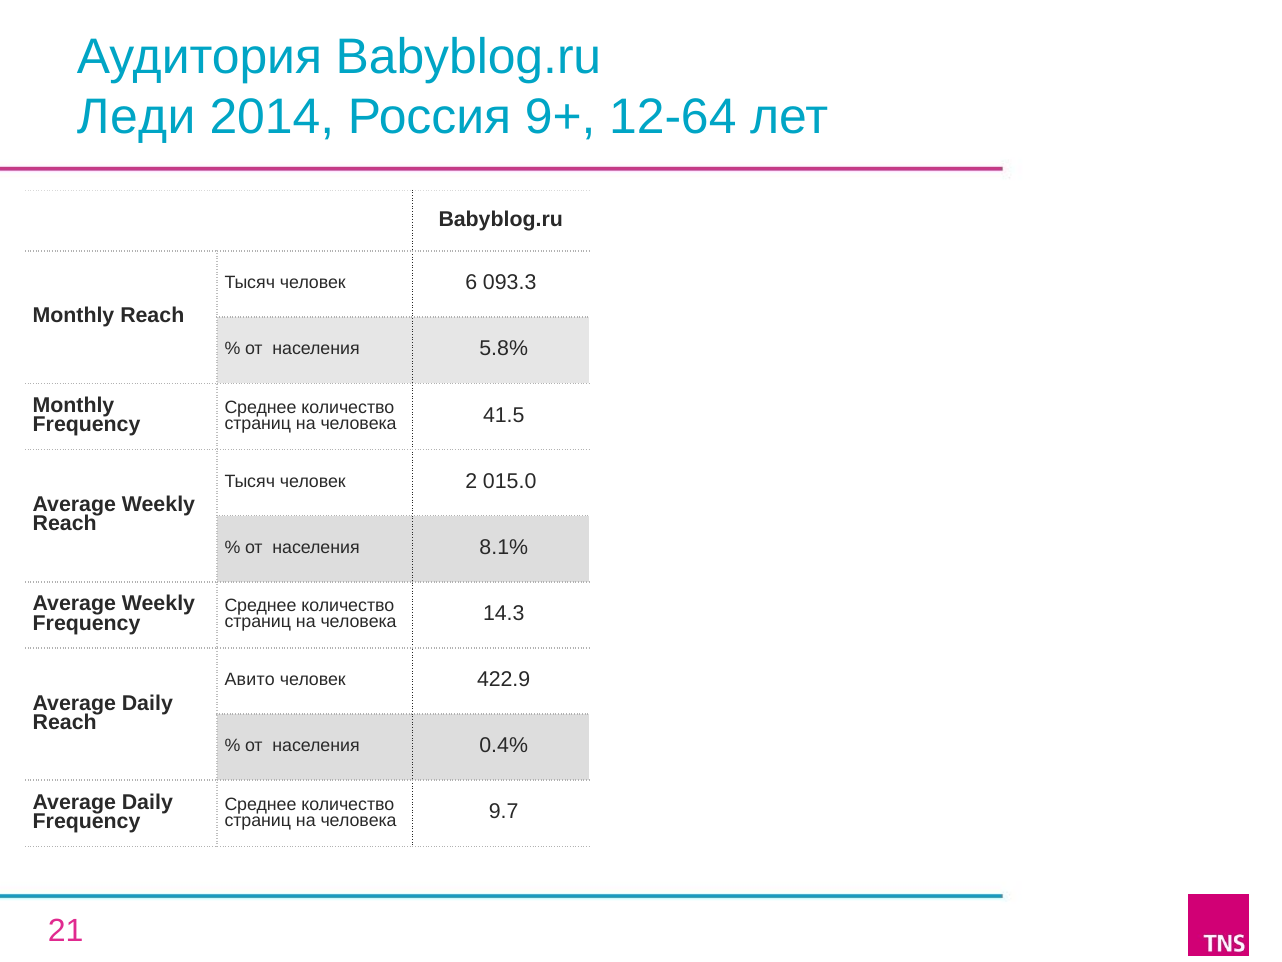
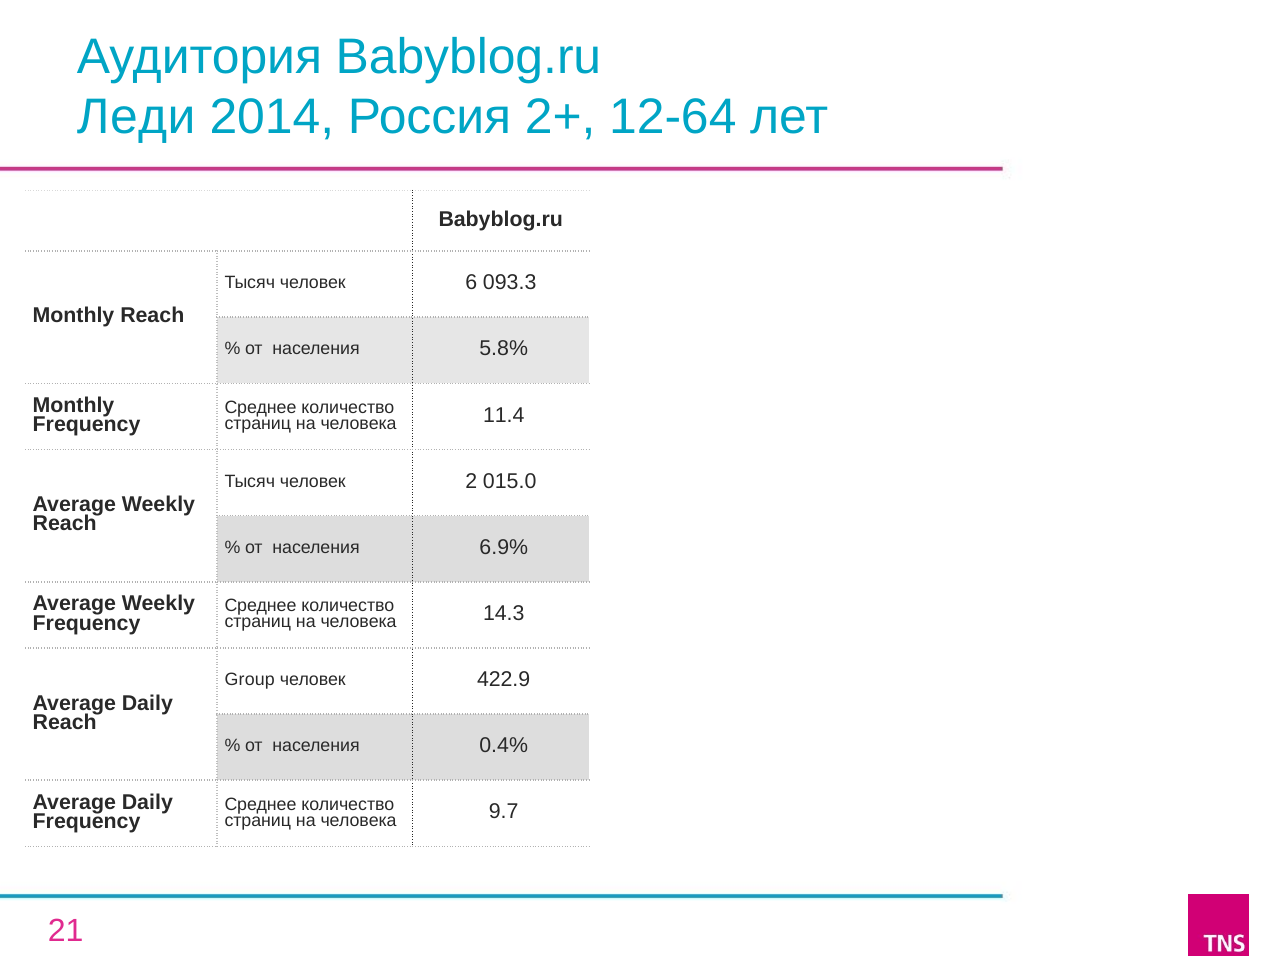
9+: 9+ -> 2+
41.5: 41.5 -> 11.4
8.1%: 8.1% -> 6.9%
Авито: Авито -> Group
